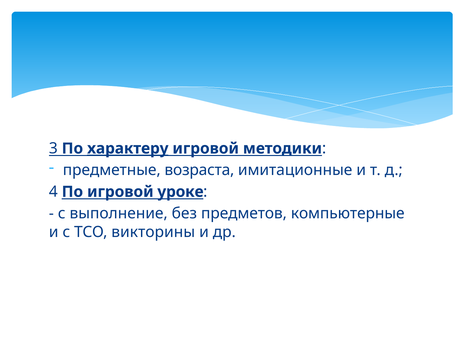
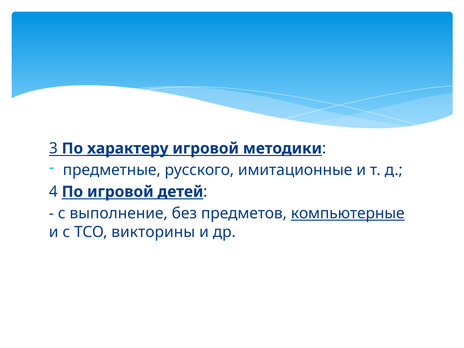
возраста: возраста -> русского
уроке: уроке -> детей
компьютерные underline: none -> present
